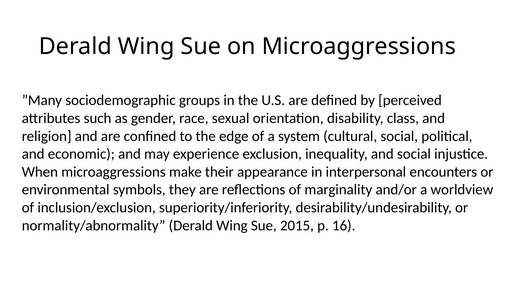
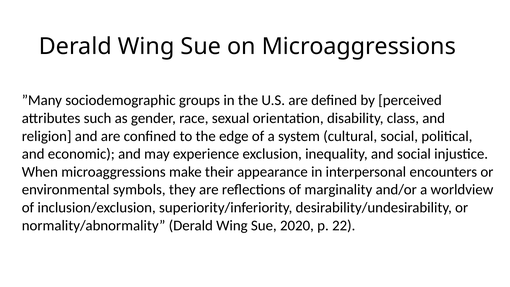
2015: 2015 -> 2020
16: 16 -> 22
